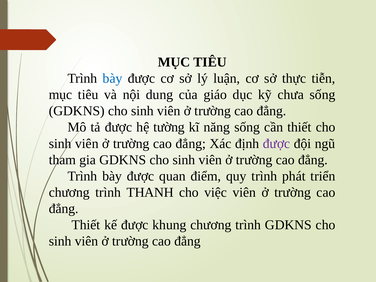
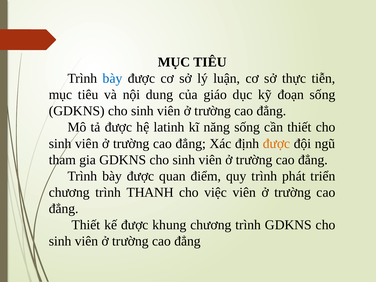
chưa: chưa -> đoạn
tường: tường -> latinh
được at (277, 144) colour: purple -> orange
